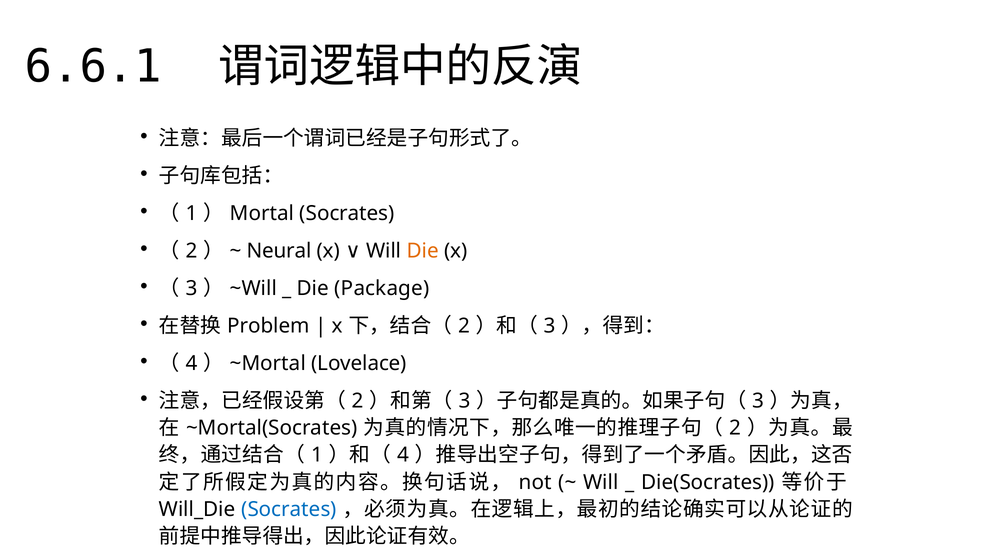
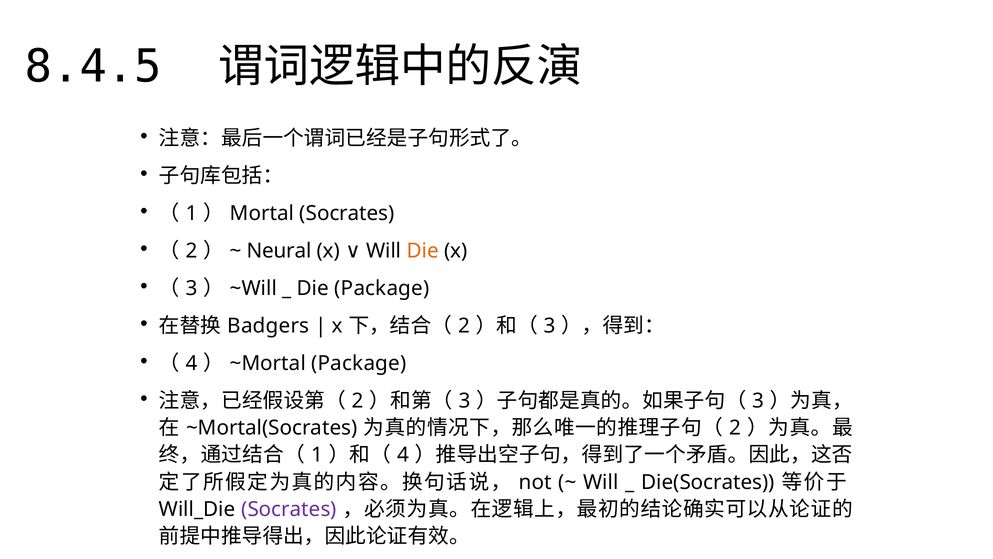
6.6.1: 6.6.1 -> 8.4.5
Problem: Problem -> Badgers
Lovelace at (359, 363): Lovelace -> Package
Socrates at (289, 509) colour: blue -> purple
